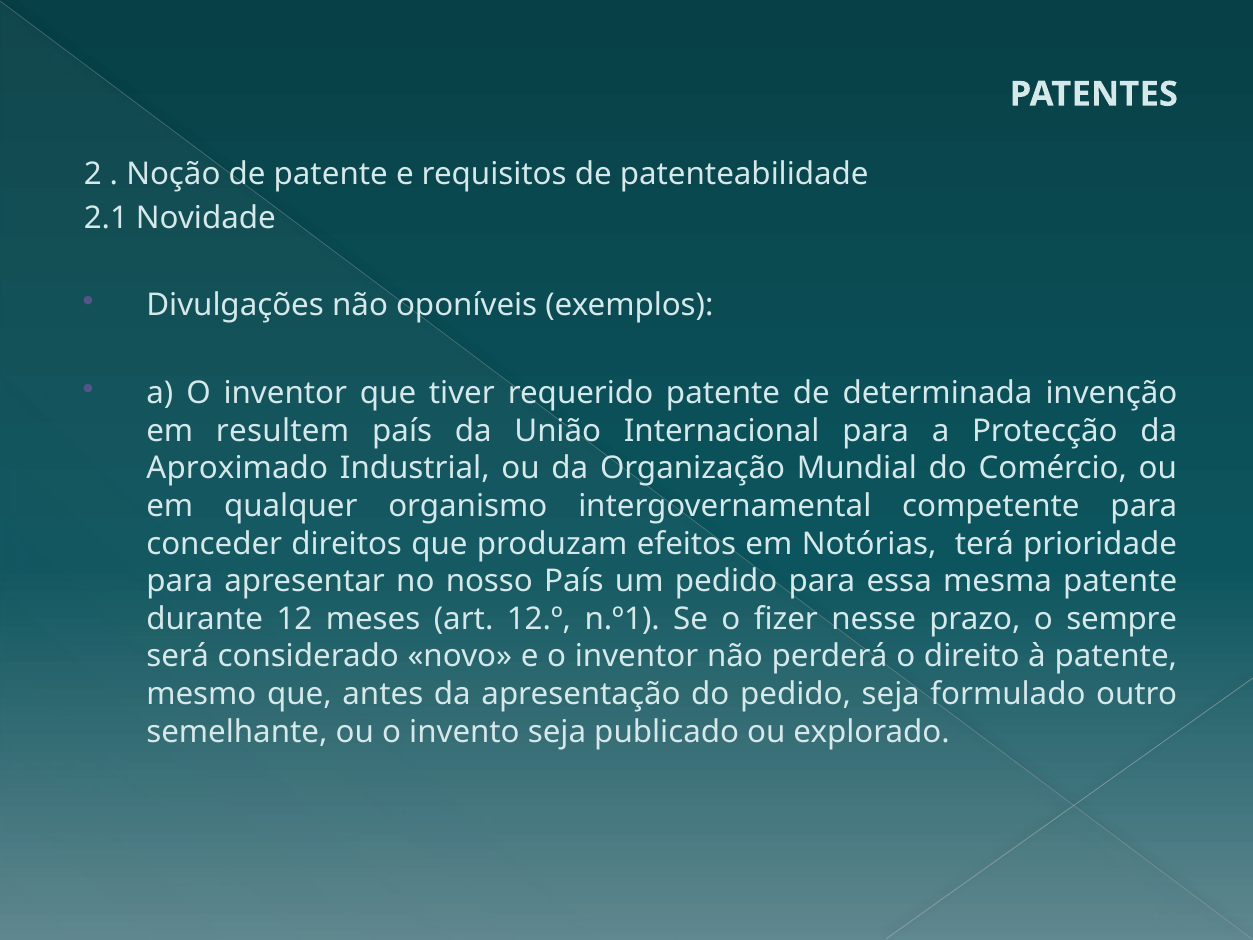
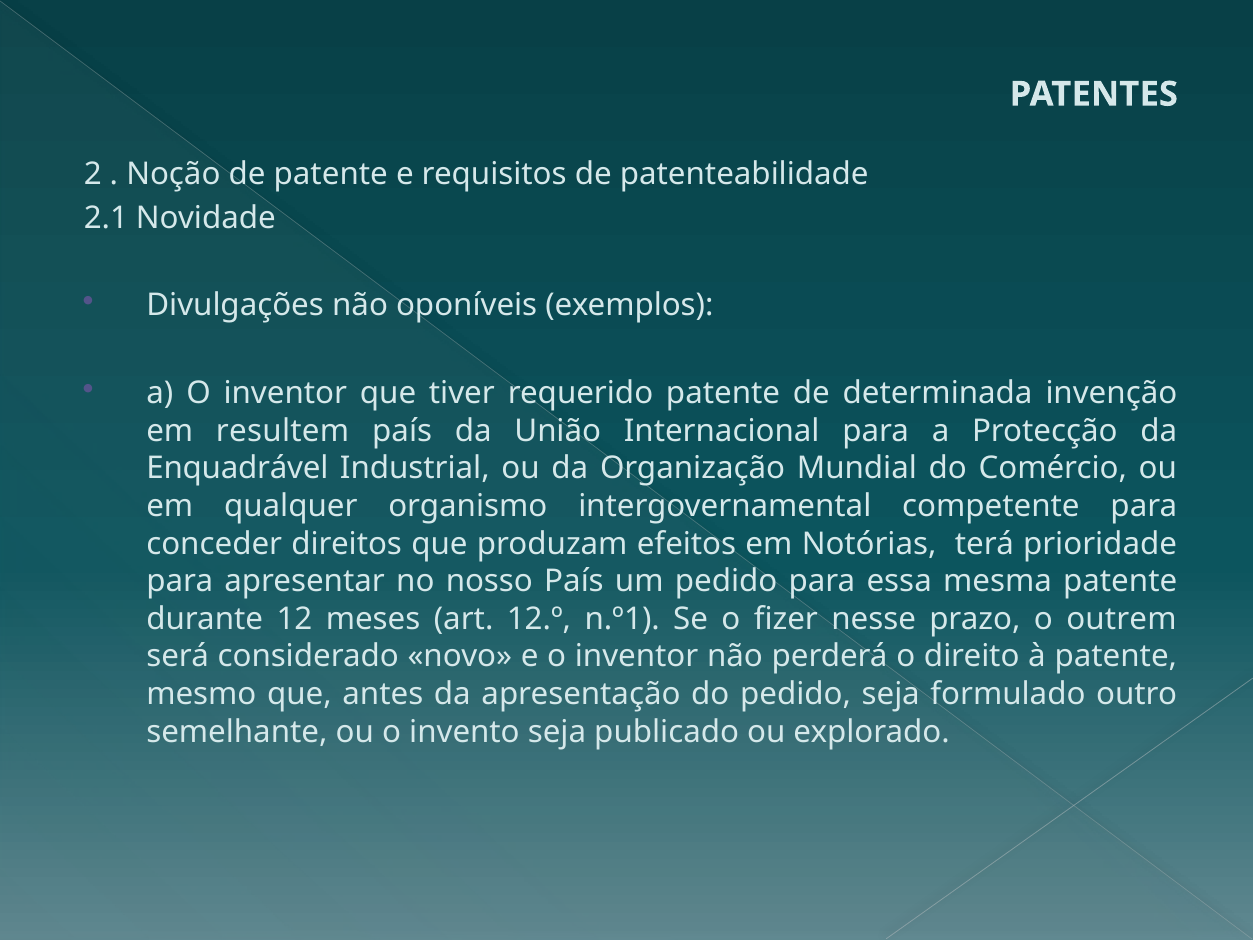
Aproximado: Aproximado -> Enquadrável
sempre: sempre -> outrem
